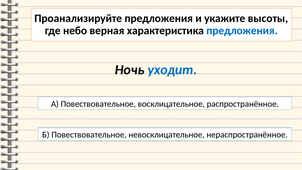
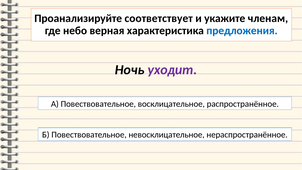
Проанализируйте предложения: предложения -> соответствует
высоты: высоты -> членам
уходит colour: blue -> purple
